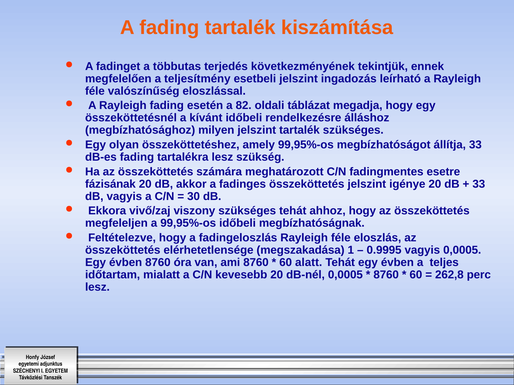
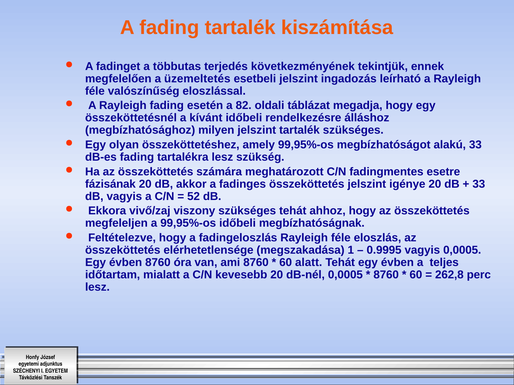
teljesítmény: teljesítmény -> üzemeltetés
állítja: állítja -> alakú
30: 30 -> 52
